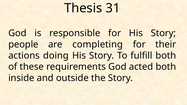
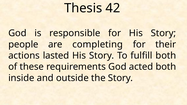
31: 31 -> 42
doing: doing -> lasted
